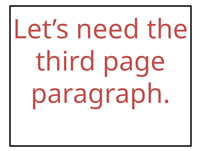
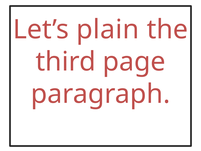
need: need -> plain
